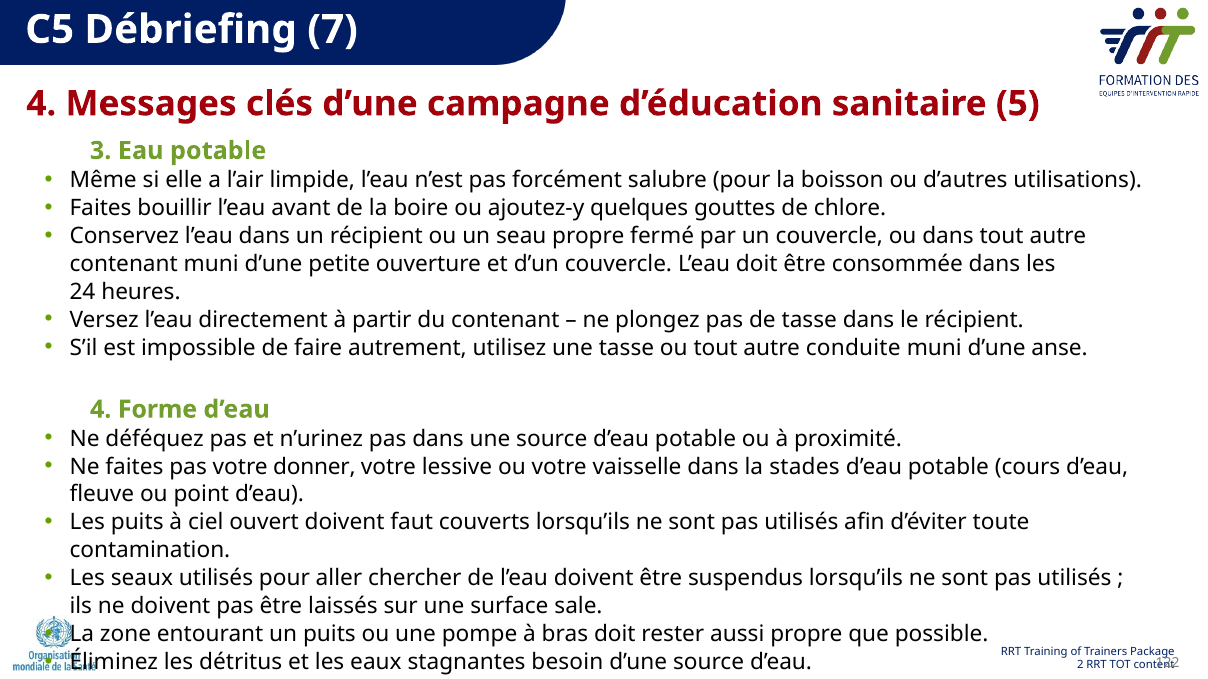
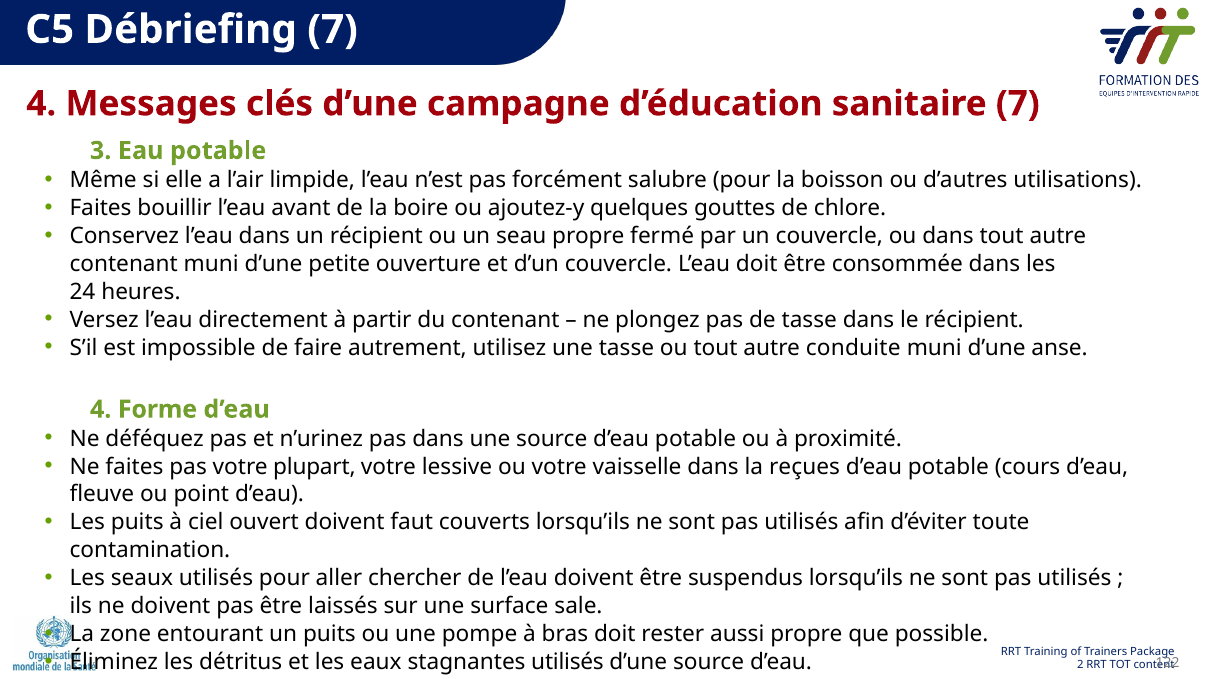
sanitaire 5: 5 -> 7
donner: donner -> plupart
stades: stades -> reçues
stagnantes besoin: besoin -> utilisés
